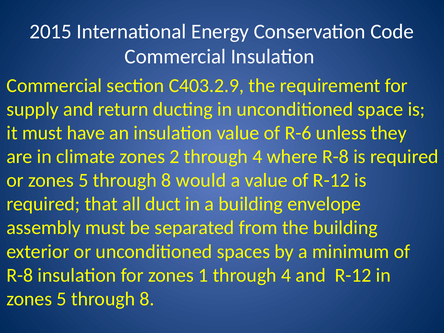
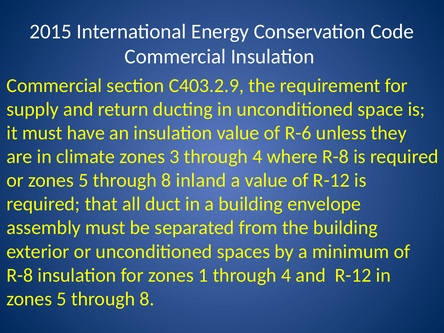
2: 2 -> 3
would: would -> inland
